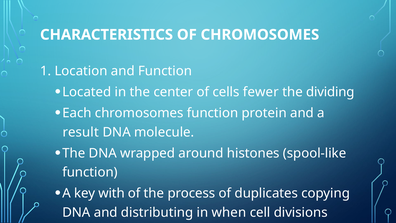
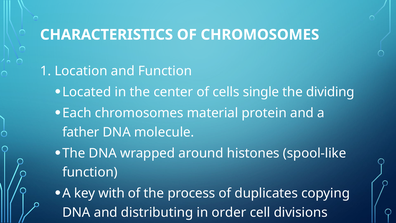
fewer: fewer -> single
chromosomes function: function -> material
result: result -> father
when: when -> order
